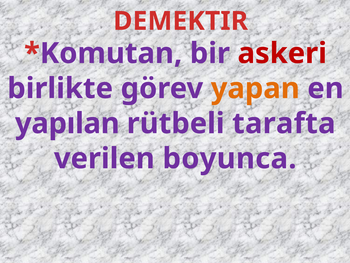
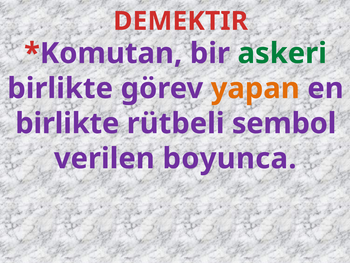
askeri colour: red -> green
yapılan at (67, 123): yapılan -> birlikte
tarafta: tarafta -> sembol
